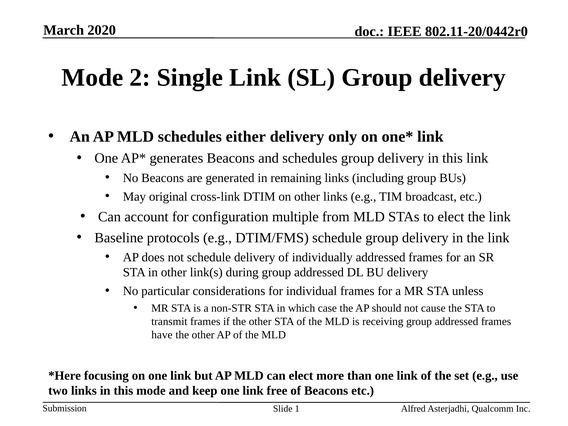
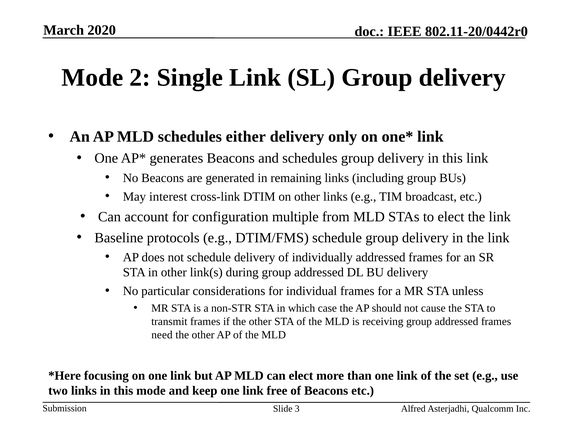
original: original -> interest
have: have -> need
1: 1 -> 3
